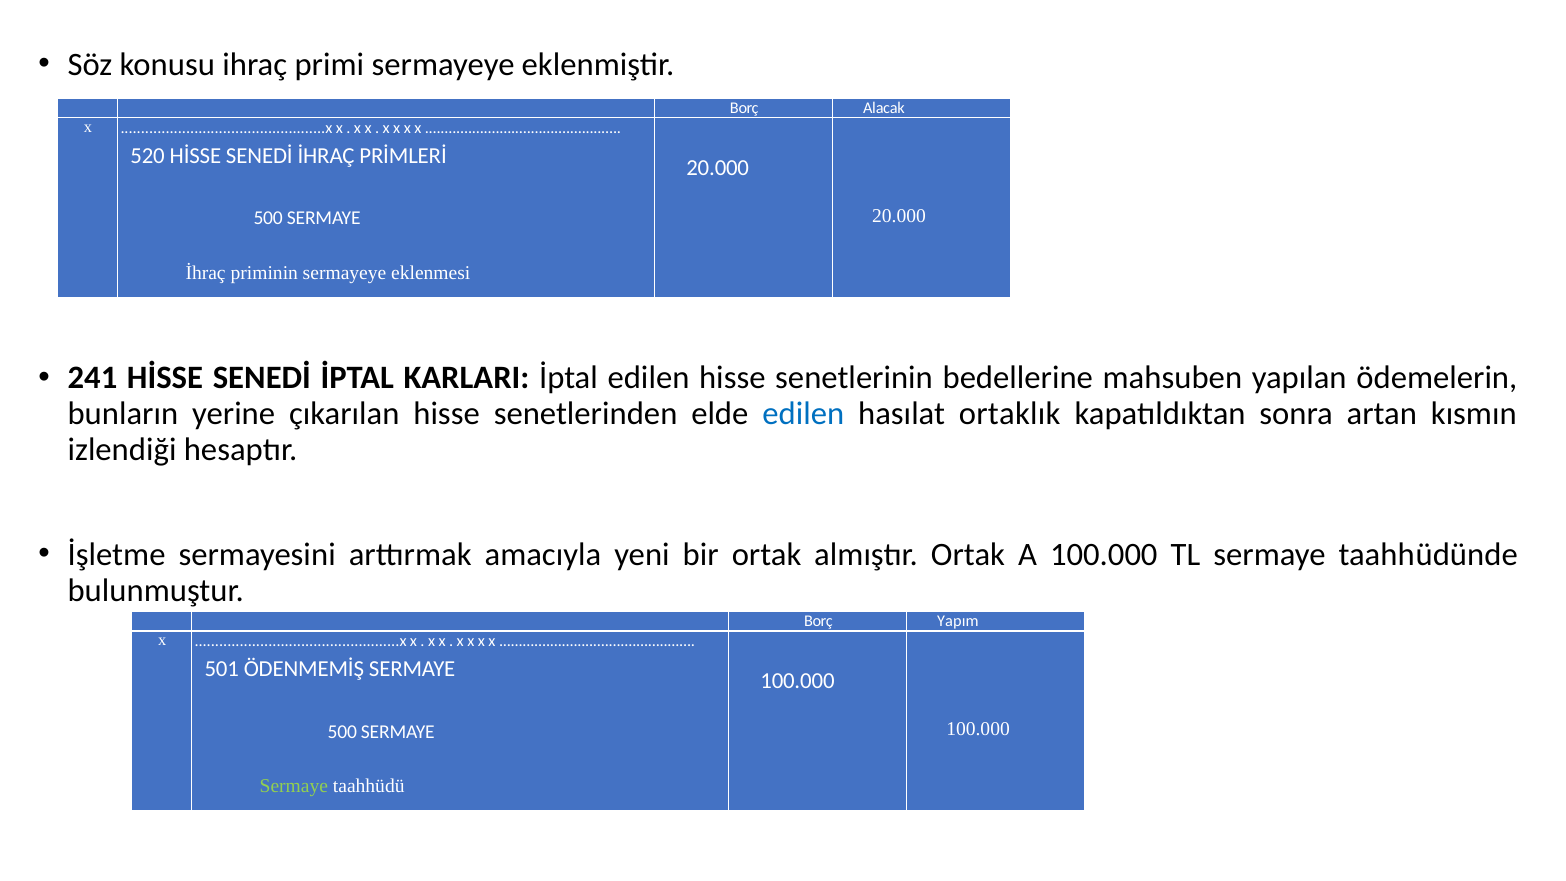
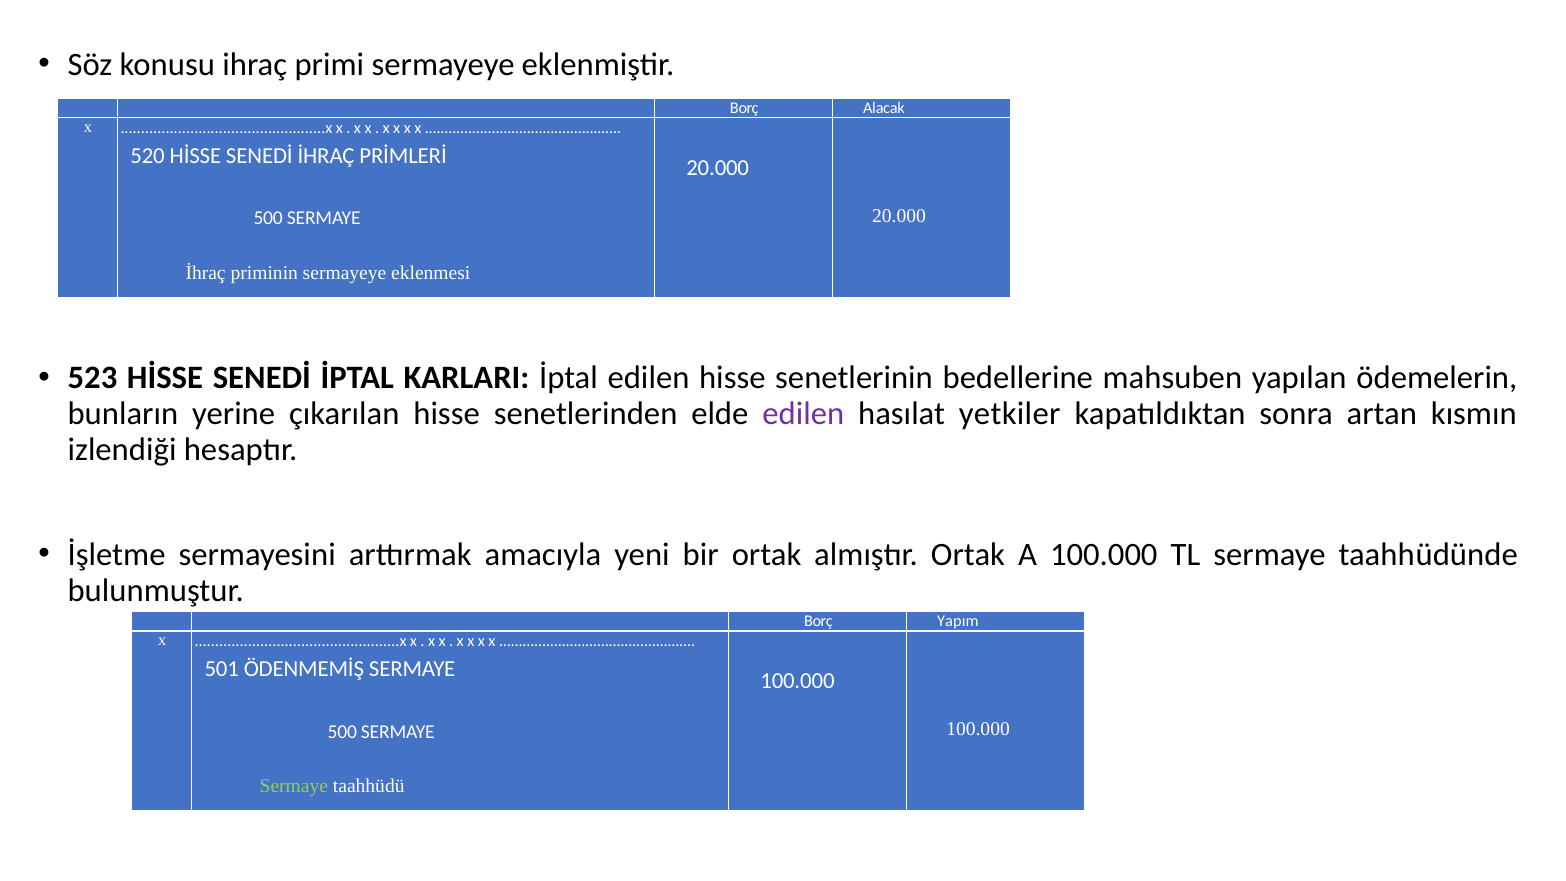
241: 241 -> 523
edilen at (803, 414) colour: blue -> purple
ortaklık: ortaklık -> yetkiler
